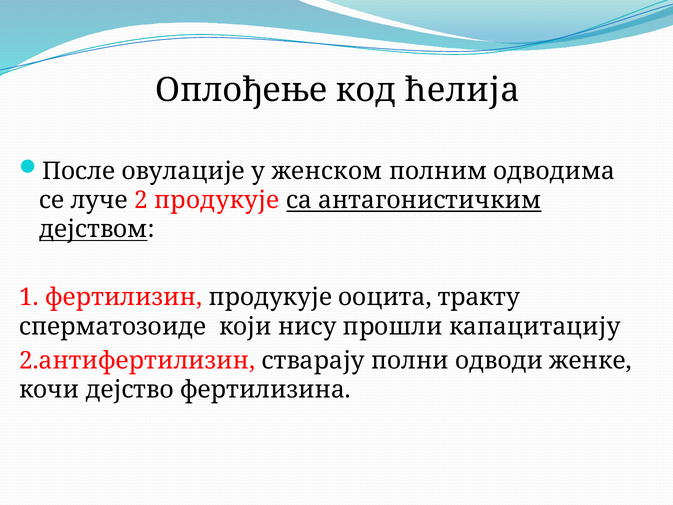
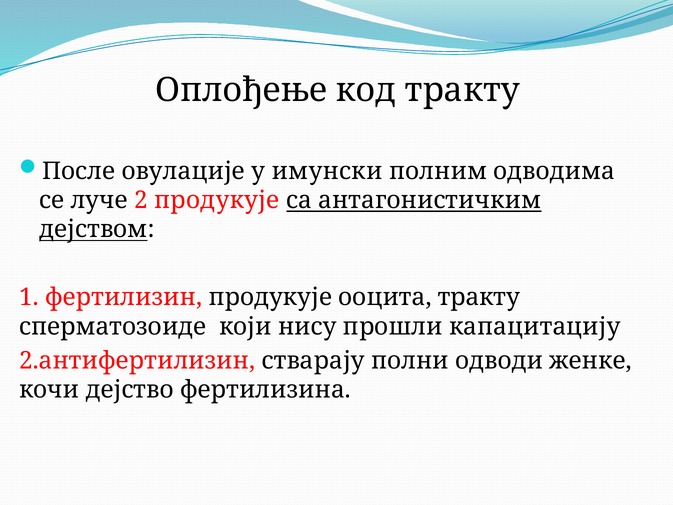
код ћелија: ћелија -> тракту
женском: женском -> имунски
